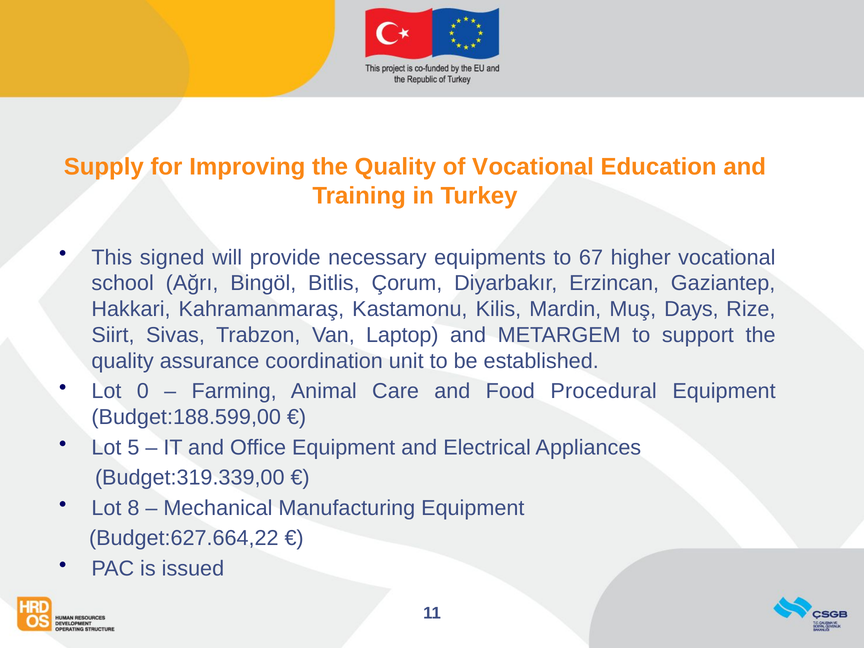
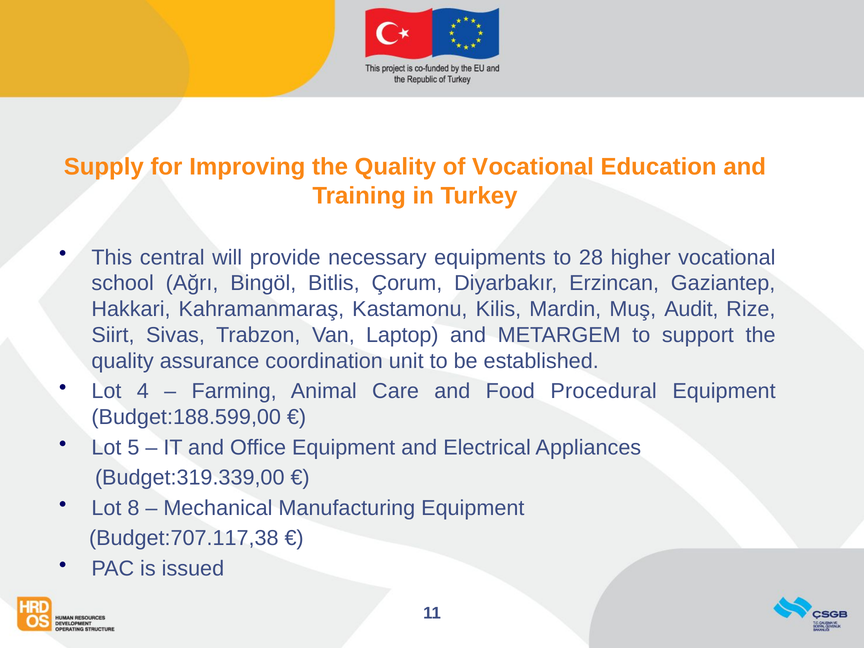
signed: signed -> central
67: 67 -> 28
Days: Days -> Audit
0: 0 -> 4
Budget:627.664,22: Budget:627.664,22 -> Budget:707.117,38
